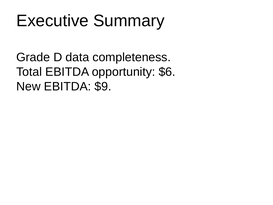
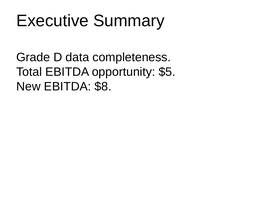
$6: $6 -> $5
$9: $9 -> $8
